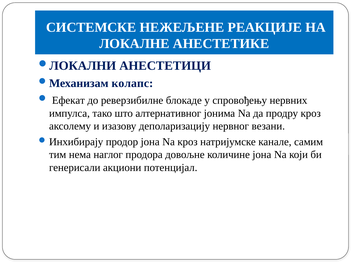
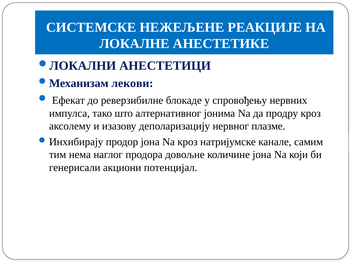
колапс: колапс -> лекови
везани: везани -> плазме
